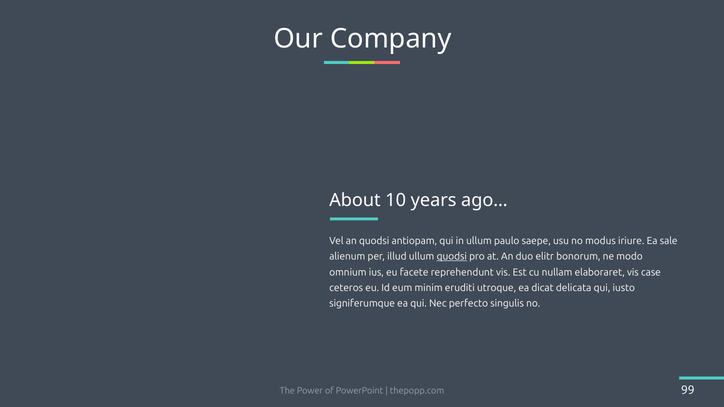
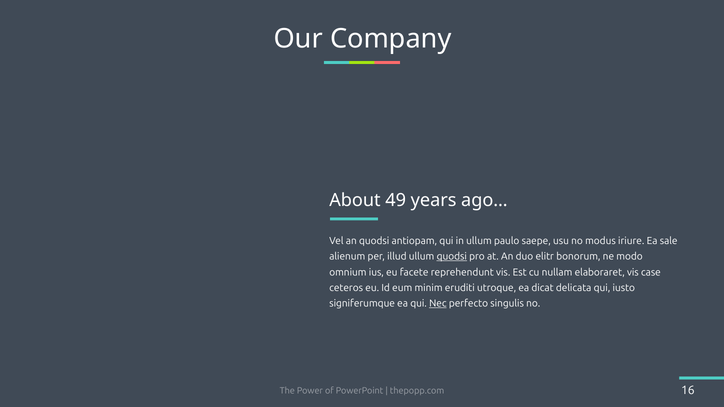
10: 10 -> 49
Nec underline: none -> present
99: 99 -> 16
